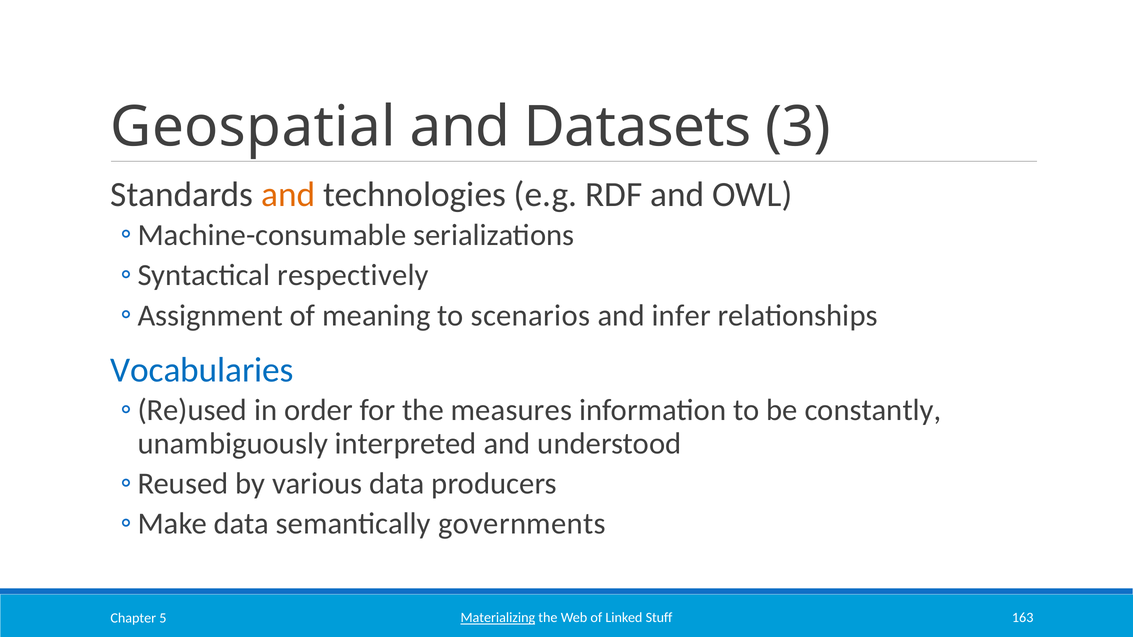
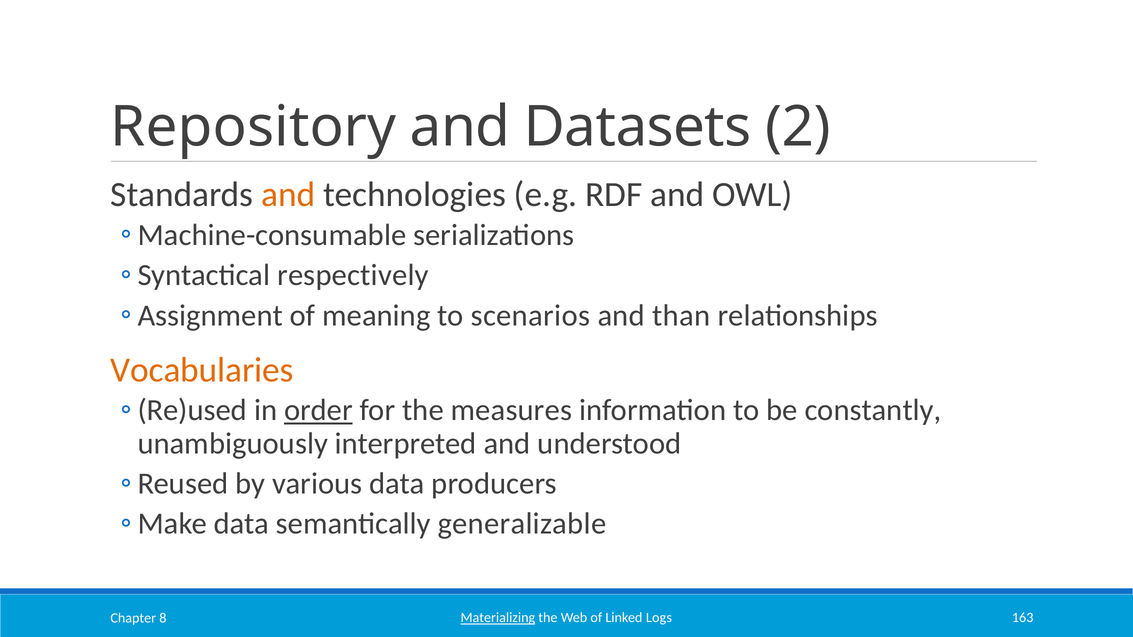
Geospatial: Geospatial -> Repository
3: 3 -> 2
infer: infer -> than
Vocabularies colour: blue -> orange
order underline: none -> present
governments: governments -> generalizable
Stuff: Stuff -> Logs
5: 5 -> 8
